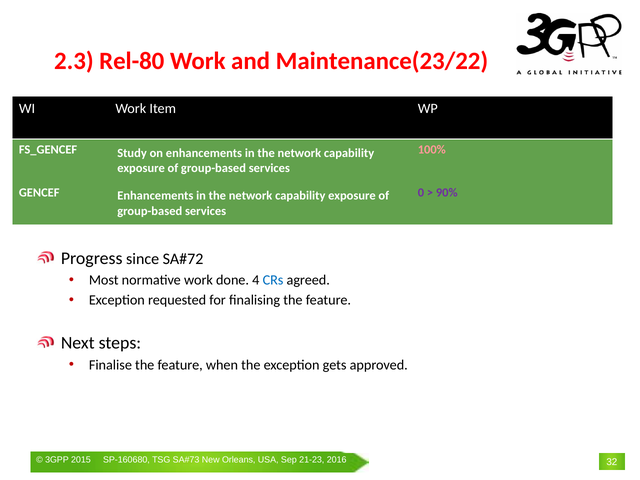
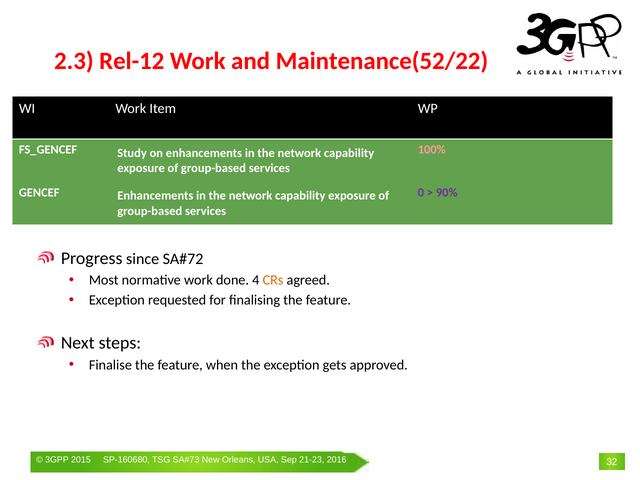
Rel-80: Rel-80 -> Rel-12
Maintenance(23/22: Maintenance(23/22 -> Maintenance(52/22
CRs colour: blue -> orange
